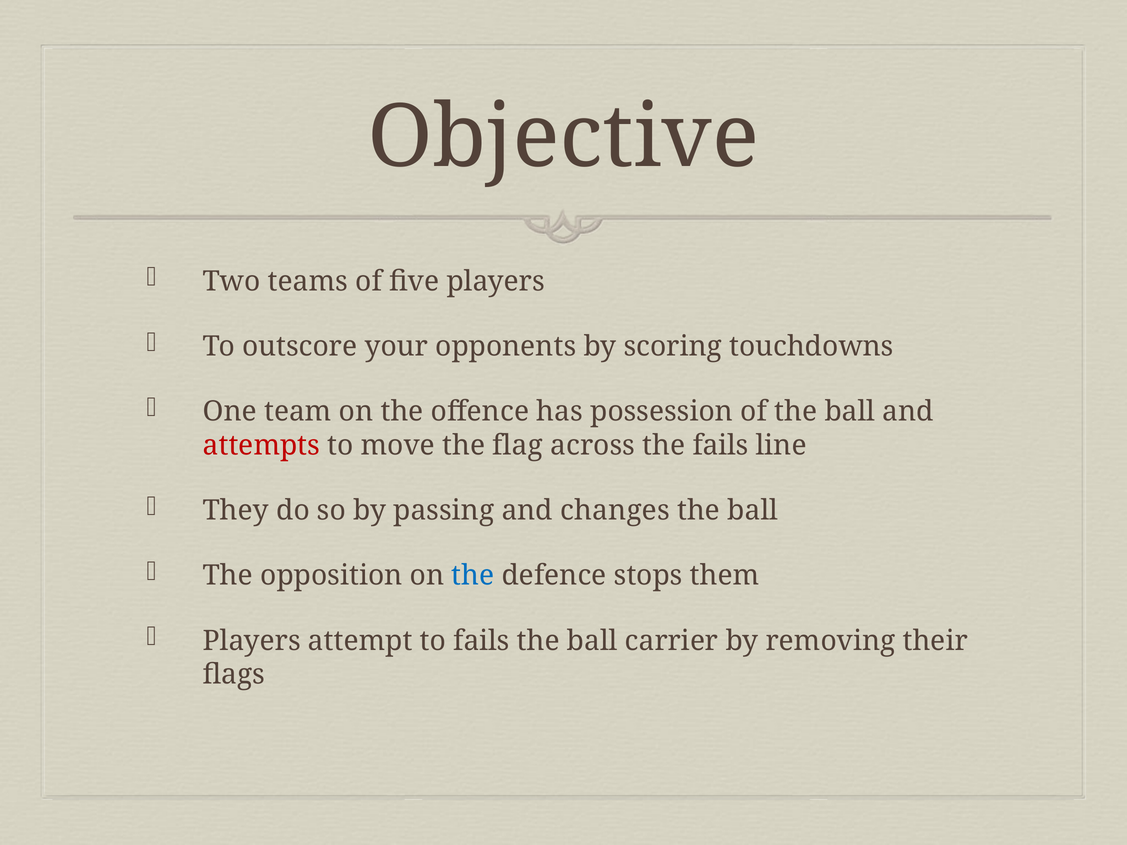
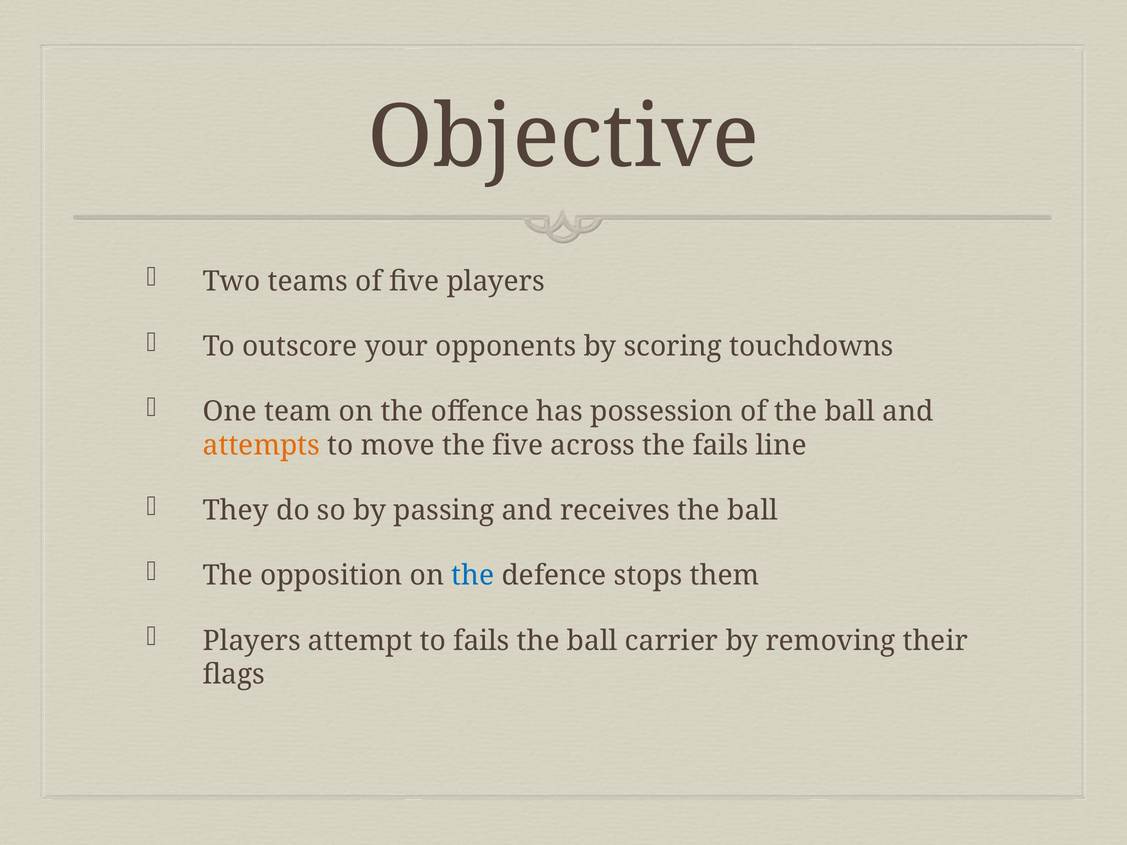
attempts colour: red -> orange
the flag: flag -> five
changes: changes -> receives
